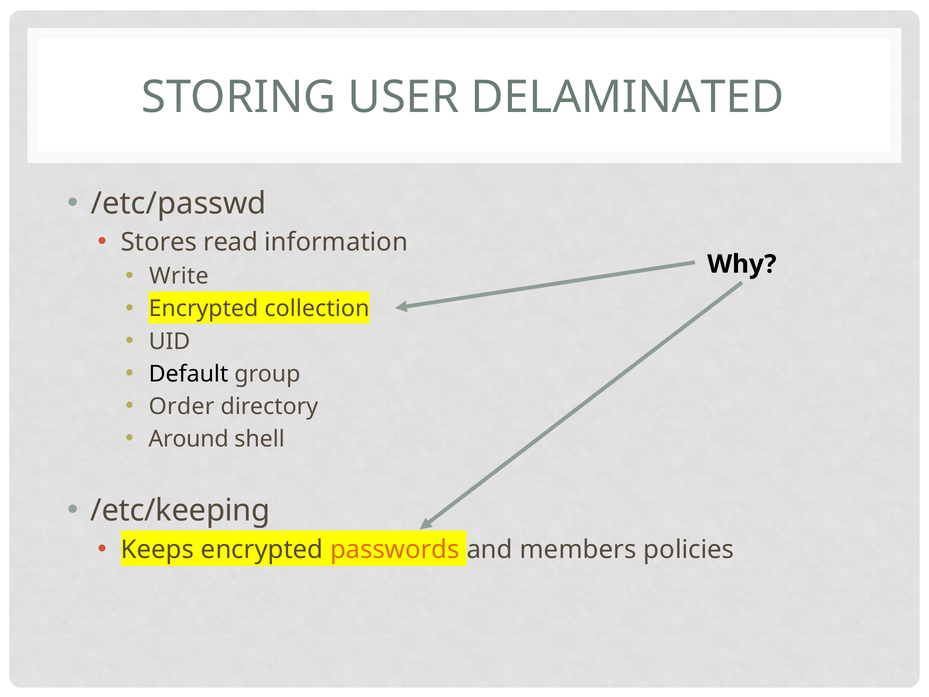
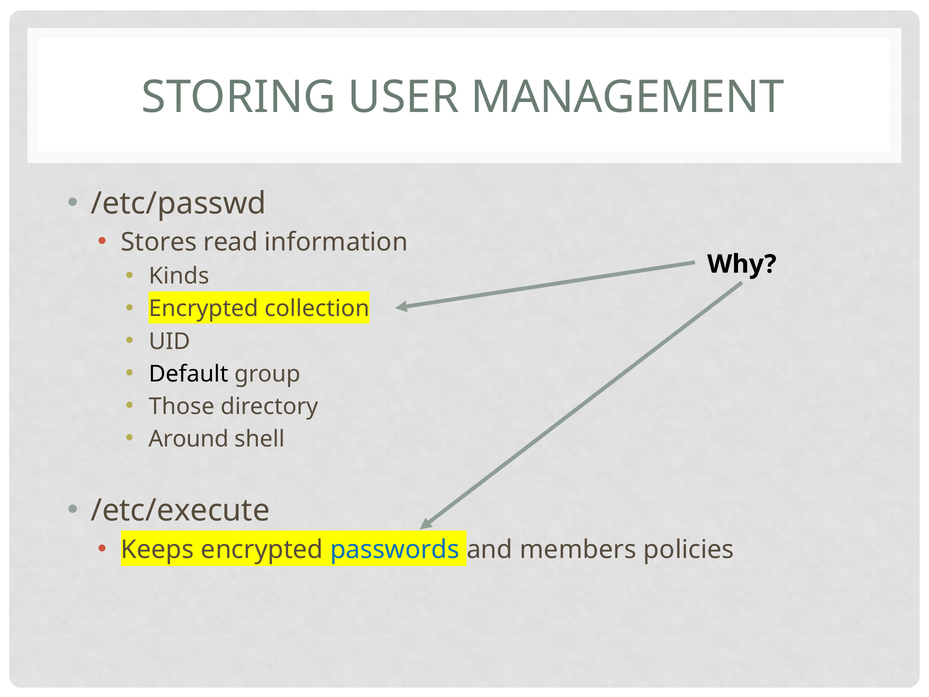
DELAMINATED: DELAMINATED -> MANAGEMENT
Write: Write -> Kinds
Order: Order -> Those
/etc/keeping: /etc/keeping -> /etc/execute
passwords colour: orange -> blue
